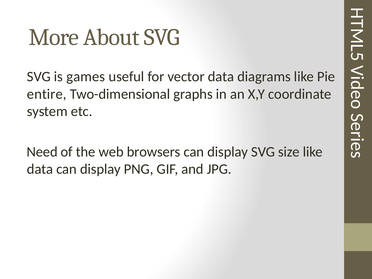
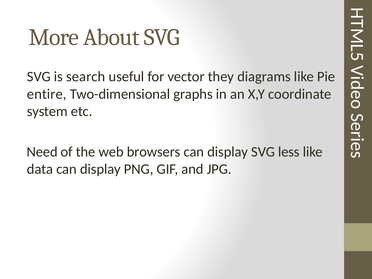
games: games -> search
vector data: data -> they
size: size -> less
